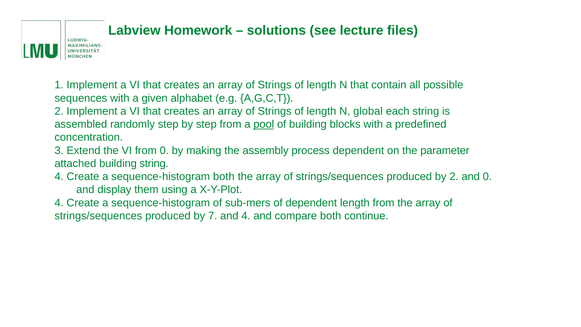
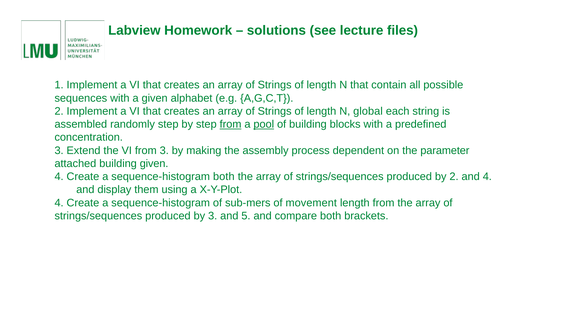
from at (231, 124) underline: none -> present
from 0: 0 -> 3
building string: string -> given
and 0: 0 -> 4
of dependent: dependent -> movement
by 7: 7 -> 3
and 4: 4 -> 5
continue: continue -> brackets
